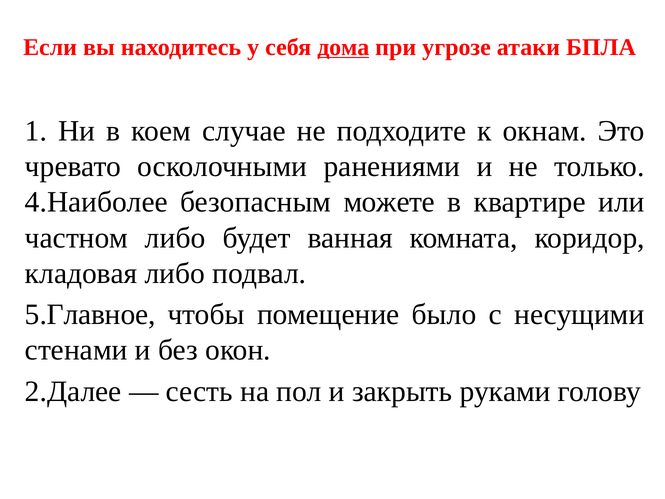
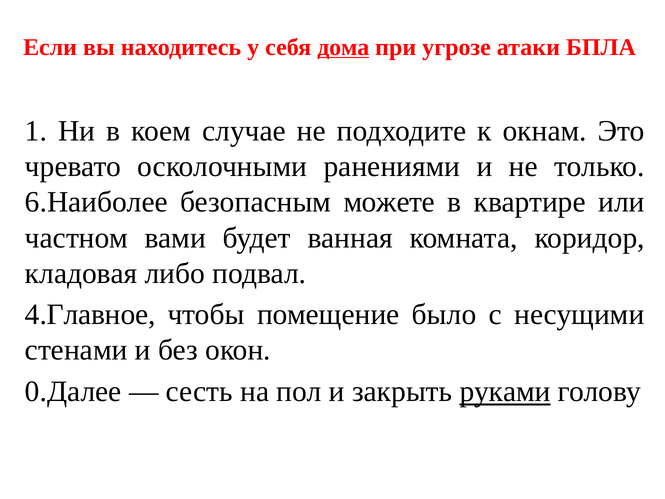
4.Наиболее: 4.Наиболее -> 6.Наиболее
частном либо: либо -> вами
5.Главное: 5.Главное -> 4.Главное
2.Далее: 2.Далее -> 0.Далее
руками underline: none -> present
